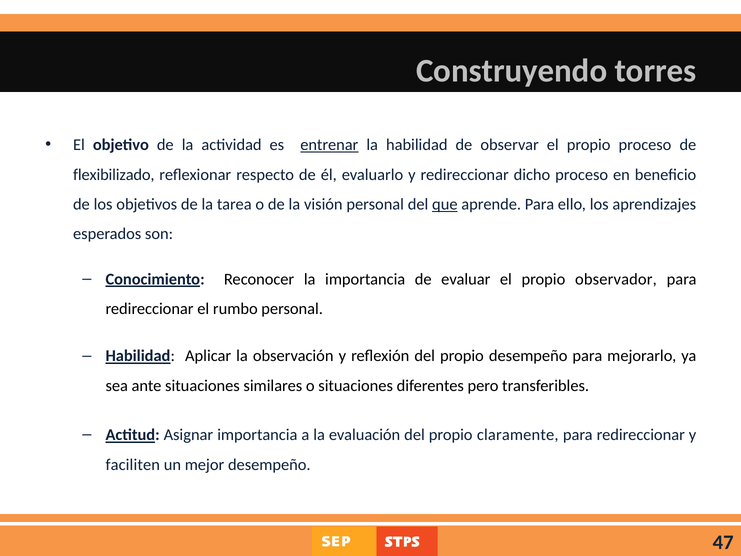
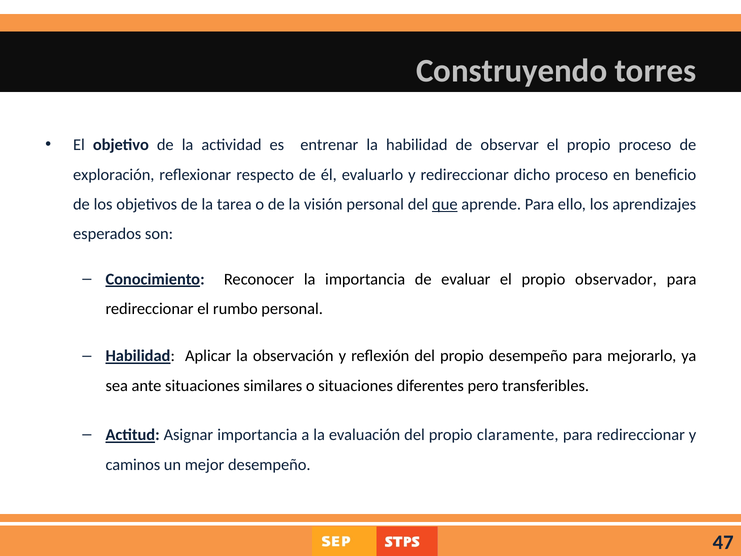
entrenar underline: present -> none
flexibilizado: flexibilizado -> exploración
faciliten: faciliten -> caminos
